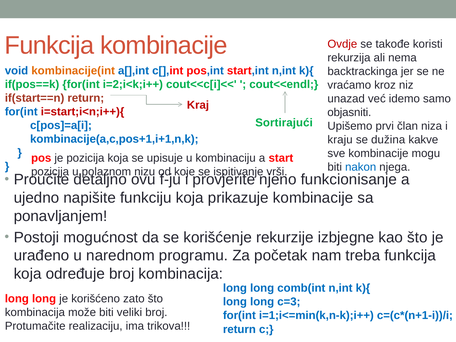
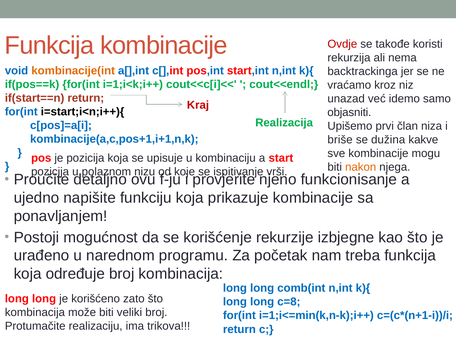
i=2;i<k;i++: i=2;i<k;i++ -> i=1;i<k;i++
i=start;i<n;i++){ colour: red -> black
Sortirajući: Sortirajući -> Realizacija
kraju: kraju -> briše
nakon colour: blue -> orange
c=3: c=3 -> c=8
